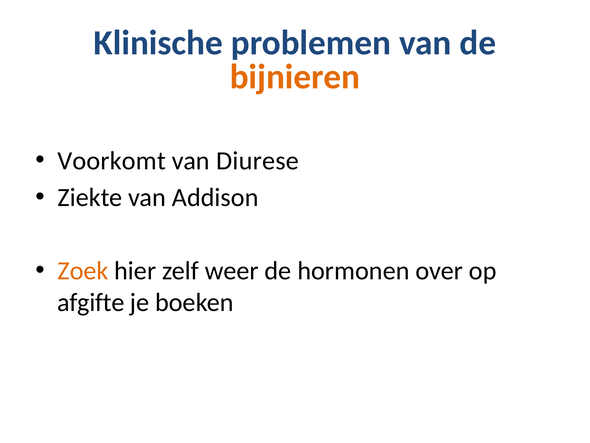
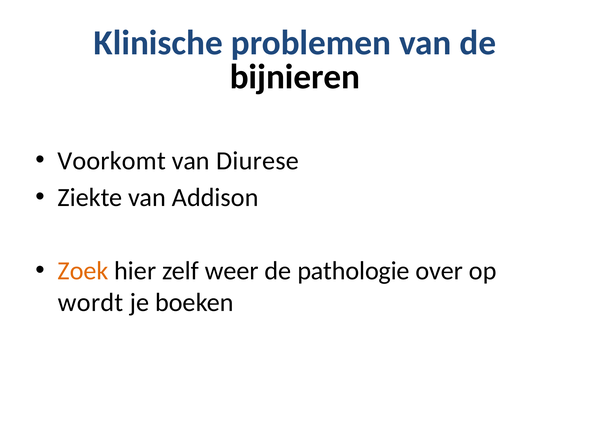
bijnieren colour: orange -> black
hormonen: hormonen -> pathologie
afgifte: afgifte -> wordt
